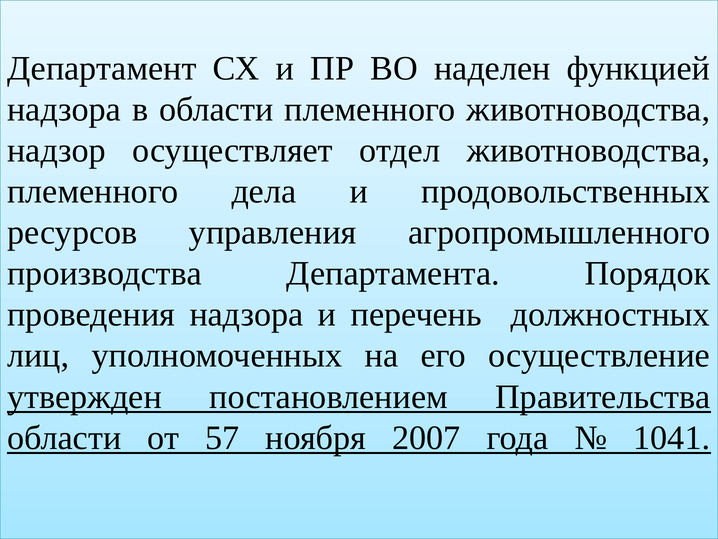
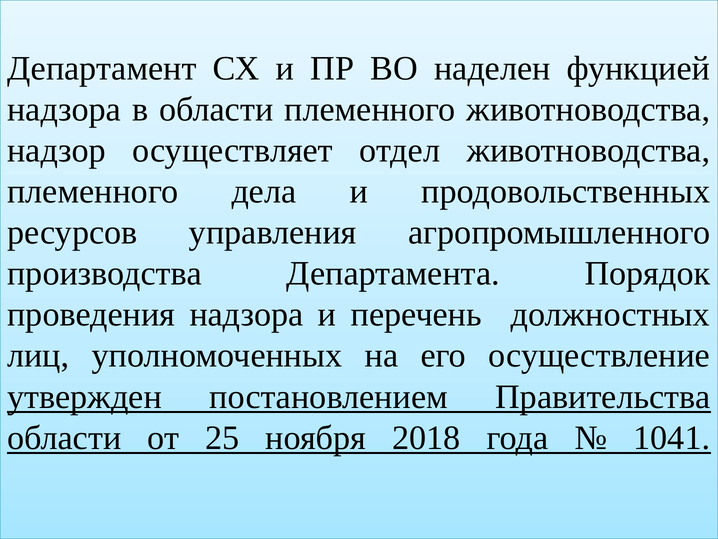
57: 57 -> 25
2007: 2007 -> 2018
